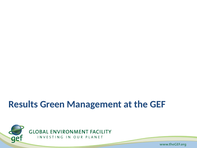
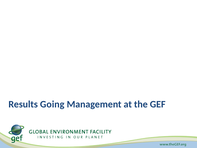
Green: Green -> Going
